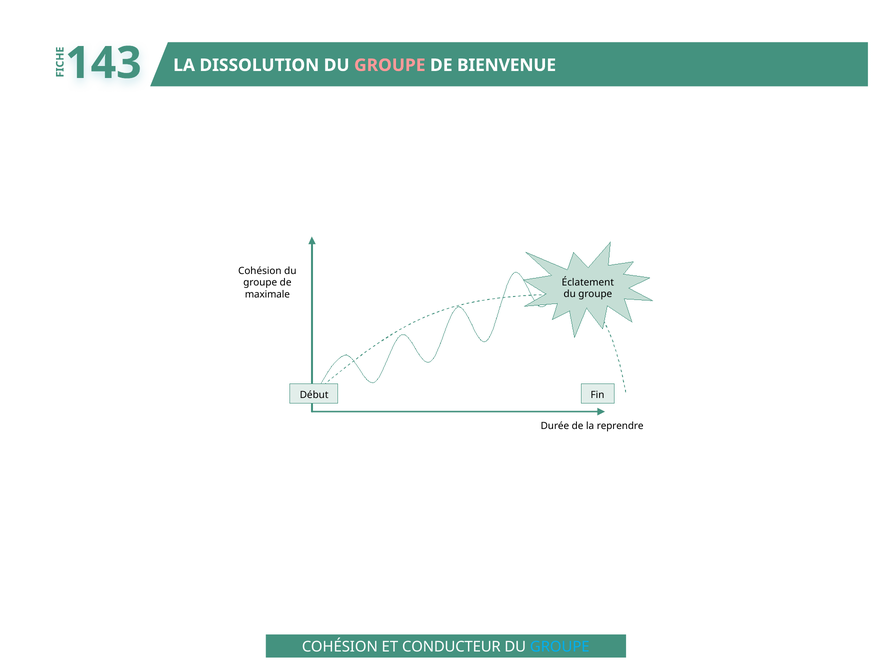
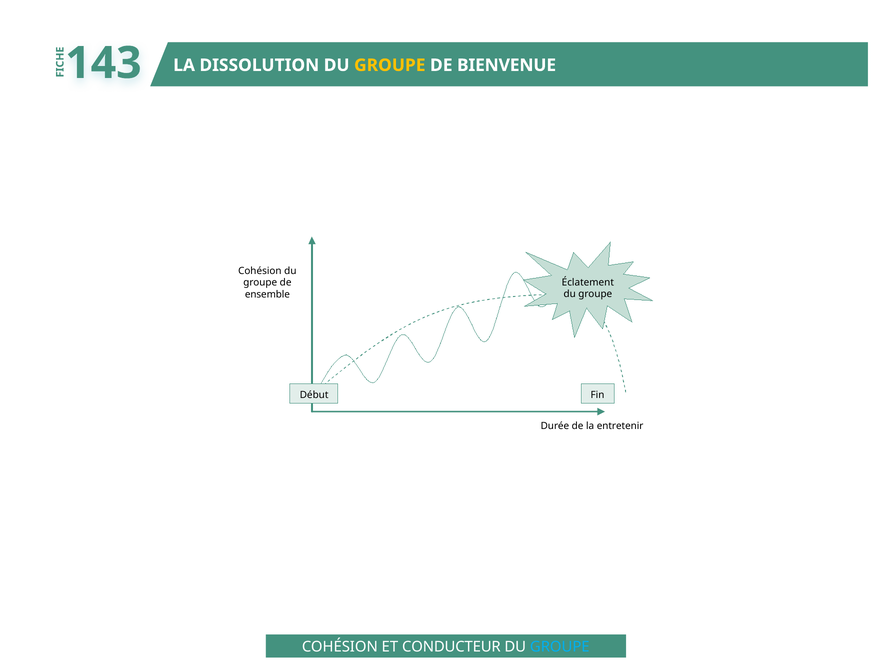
GROUPE at (390, 65) colour: pink -> yellow
maximale: maximale -> ensemble
reprendre: reprendre -> entretenir
